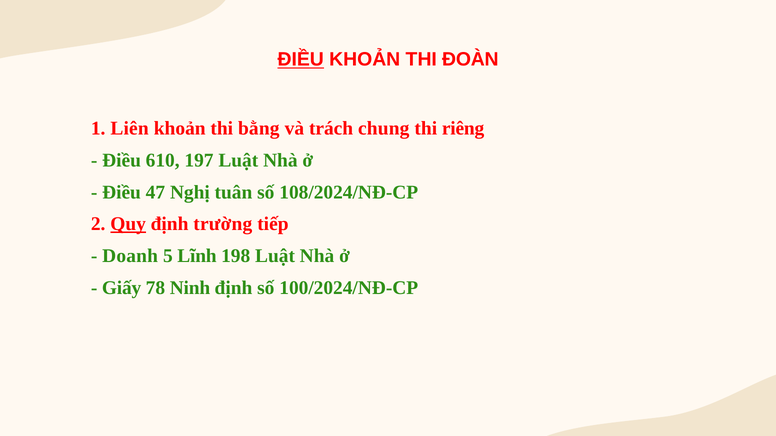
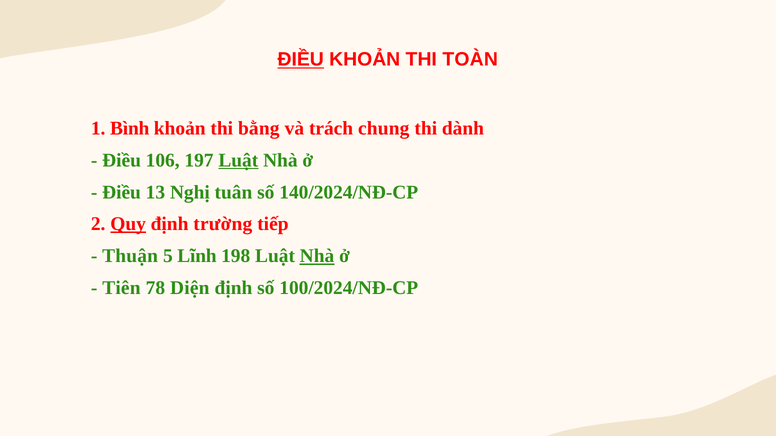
ĐOÀN: ĐOÀN -> TOÀN
Liên: Liên -> Bình
riêng: riêng -> dành
610: 610 -> 106
Luật at (238, 160) underline: none -> present
47: 47 -> 13
108/2024/NĐ-CP: 108/2024/NĐ-CP -> 140/2024/NĐ-CP
Doanh: Doanh -> Thuận
Nhà at (317, 256) underline: none -> present
Giấy: Giấy -> Tiên
Ninh: Ninh -> Diện
